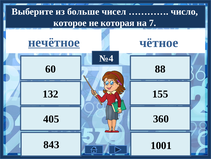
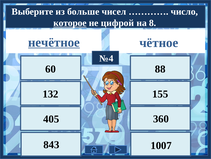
которое underline: none -> present
которая: которая -> цифрой
7: 7 -> 8
1001: 1001 -> 1007
